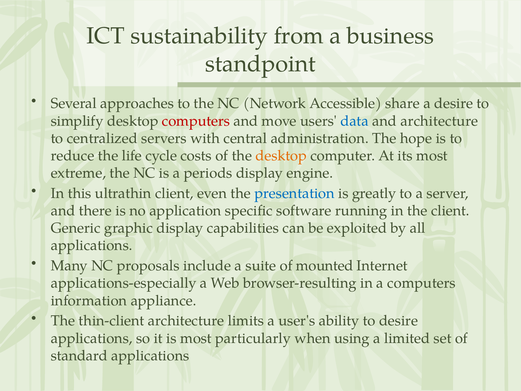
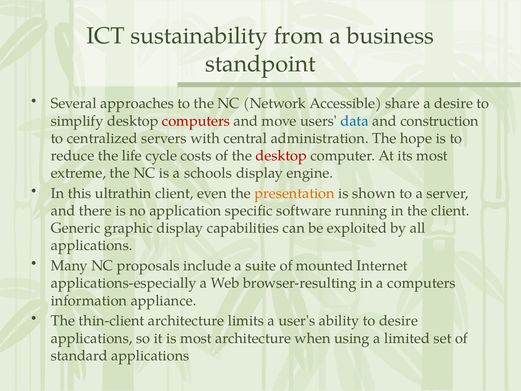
and architecture: architecture -> construction
desktop at (281, 156) colour: orange -> red
periods: periods -> schools
presentation colour: blue -> orange
greatly: greatly -> shown
most particularly: particularly -> architecture
